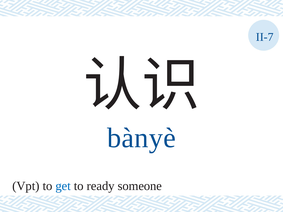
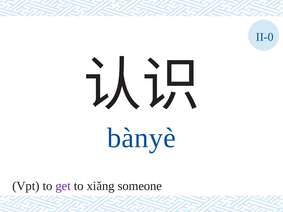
II-7: II-7 -> II-0
get colour: blue -> purple
ready: ready -> xiǎng
